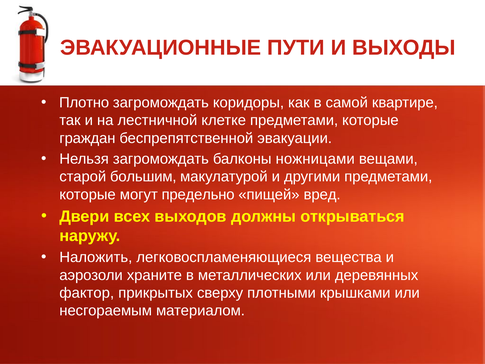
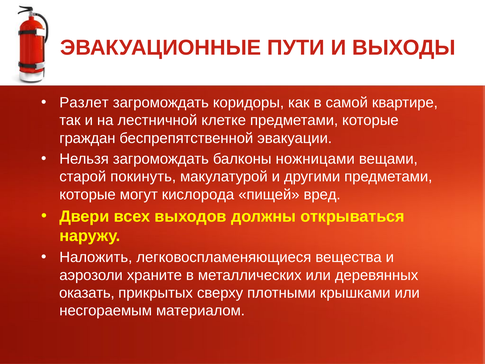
Плотно: Плотно -> Разлет
большим: большим -> покинуть
предельно: предельно -> кислорода
фактор: фактор -> оказать
